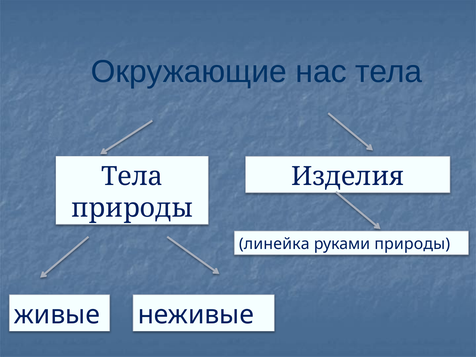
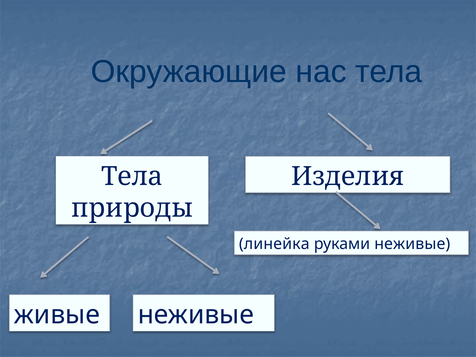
руками природы: природы -> неживые
